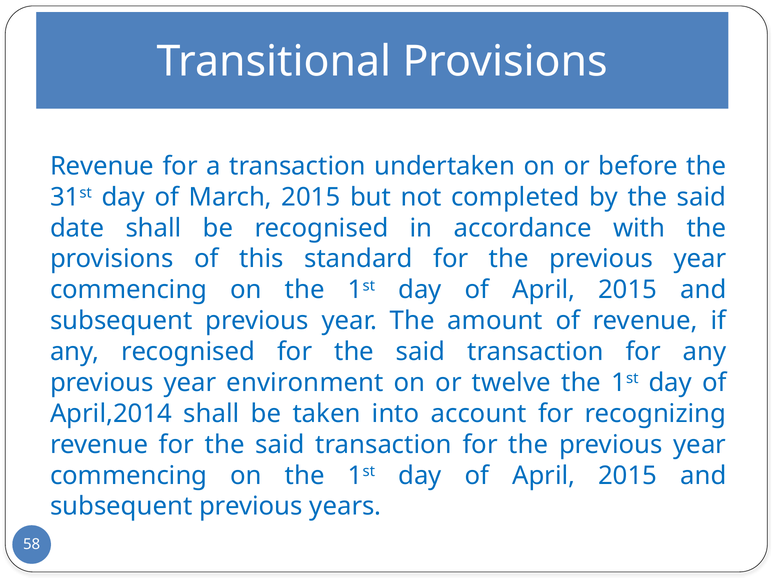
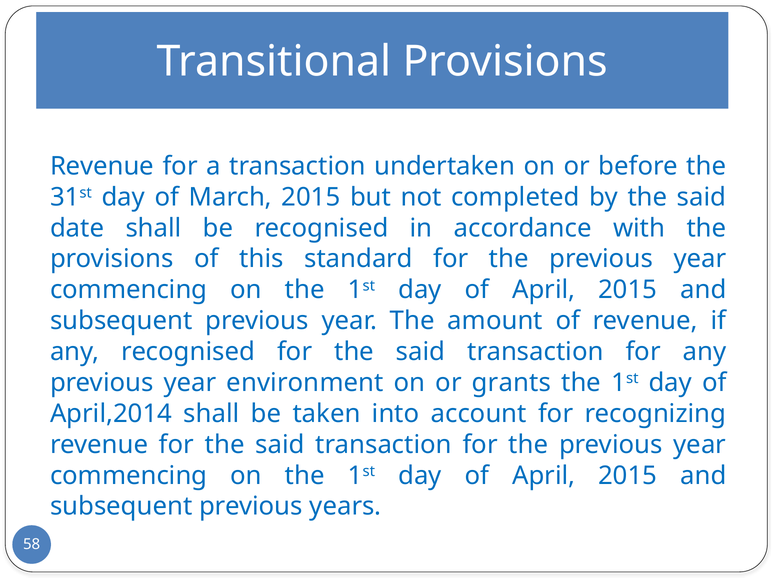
twelve: twelve -> grants
